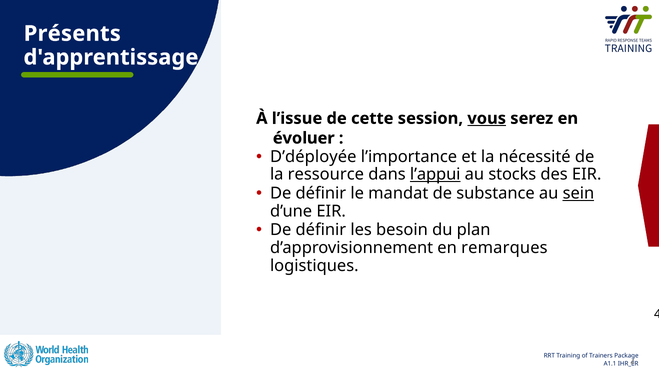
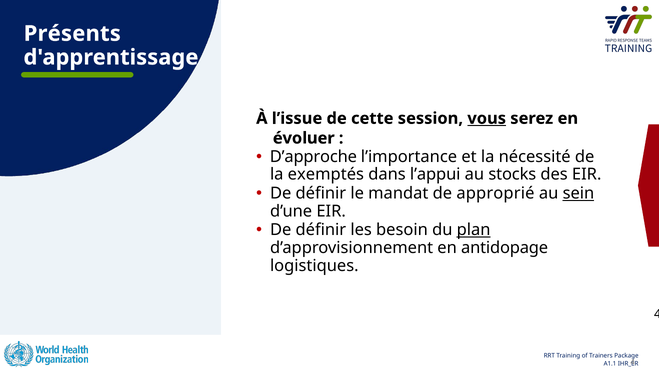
D’déployée: D’déployée -> D’approche
ressource: ressource -> exemptés
l’appui underline: present -> none
substance: substance -> approprié
plan underline: none -> present
remarques: remarques -> antidopage
